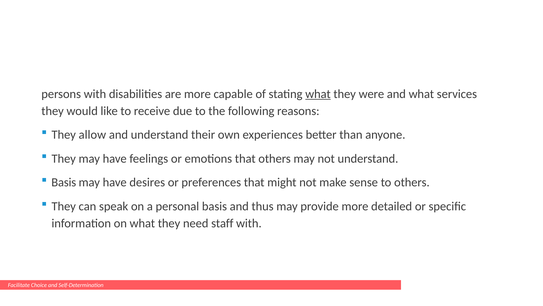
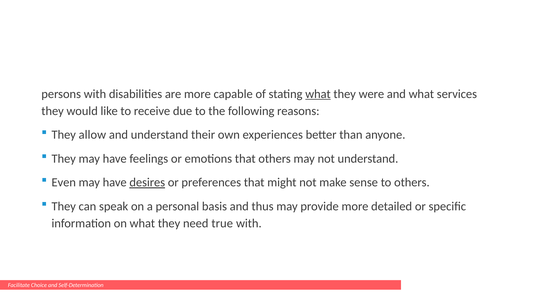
Basis at (64, 182): Basis -> Even
desires underline: none -> present
staff: staff -> true
